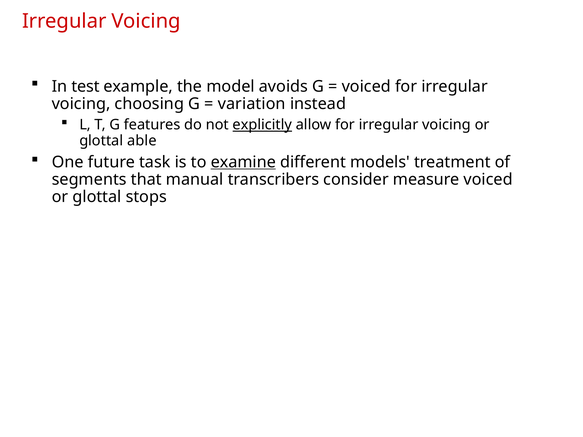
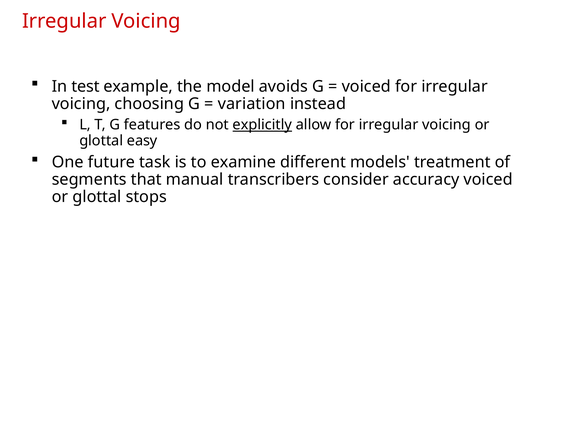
able: able -> easy
examine underline: present -> none
measure: measure -> accuracy
